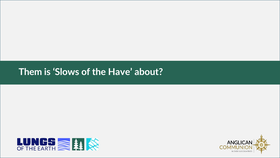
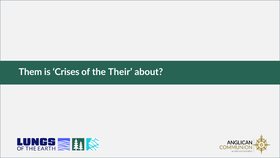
Slows: Slows -> Crises
Have: Have -> Their
